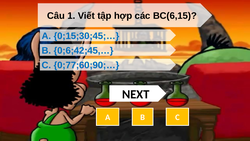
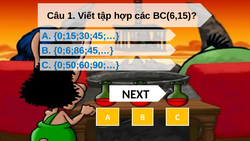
0;6;42;45,…: 0;6;42;45,… -> 0;6;86;45,…
0;77;60;90;…: 0;77;60;90;… -> 0;50;60;90;…
